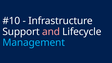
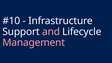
Management colour: light blue -> pink
